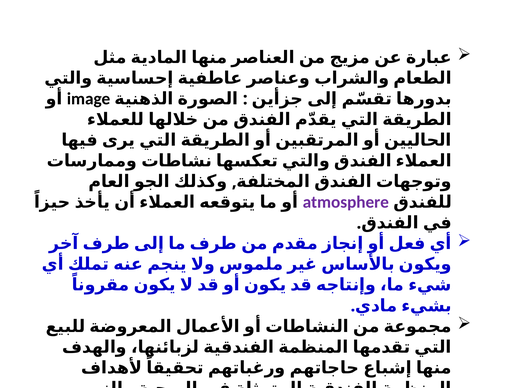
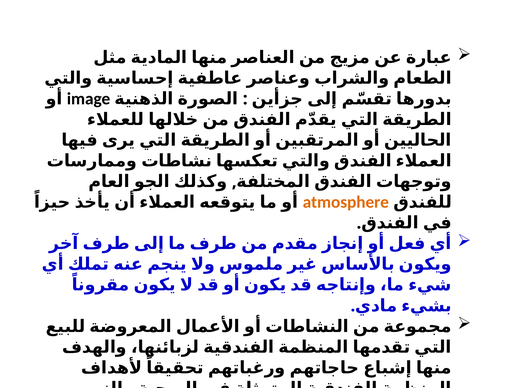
atmosphere colour: purple -> orange
